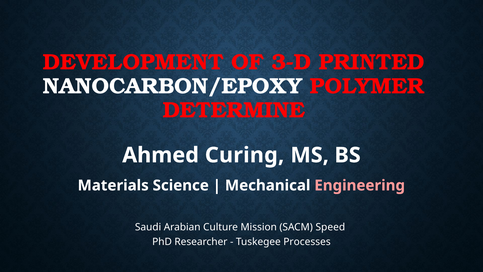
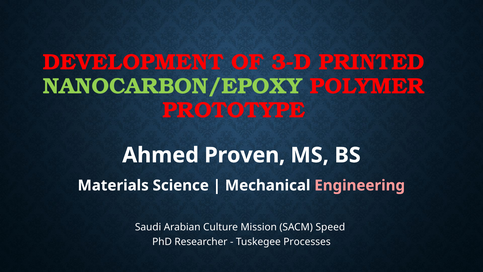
NANOCARBON/EPOXY colour: white -> light green
DETERMINE: DETERMINE -> PROTOTYPE
Curing: Curing -> Proven
